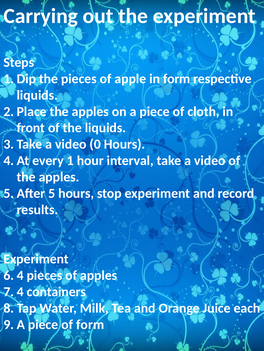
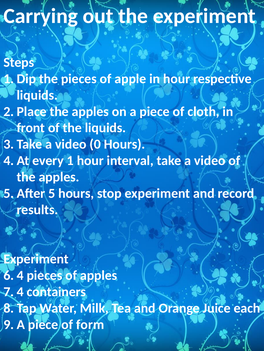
in form: form -> hour
